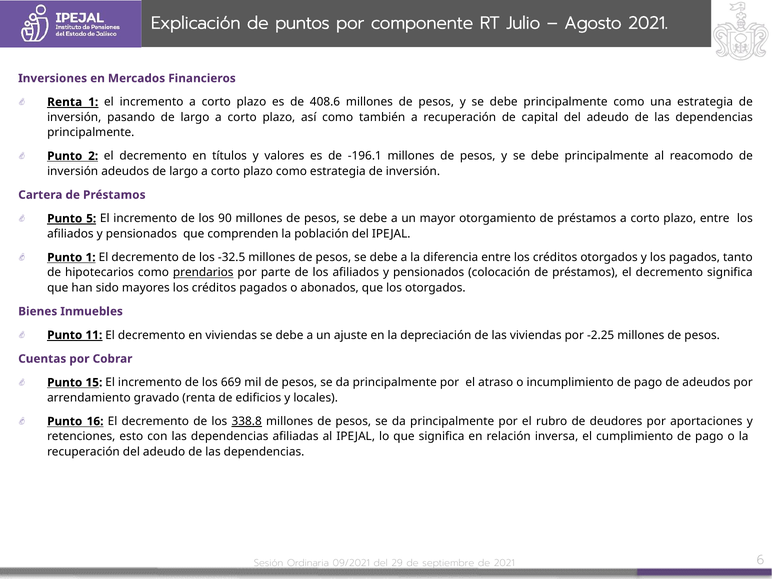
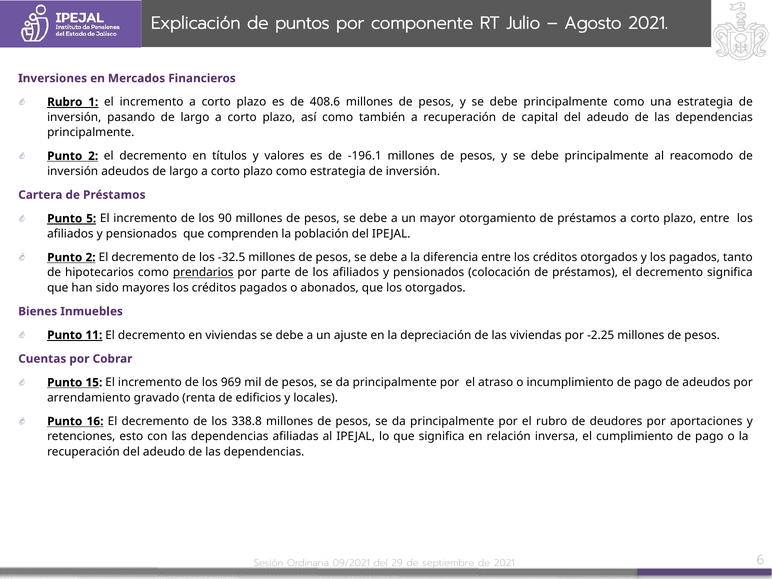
Renta at (65, 102): Renta -> Rubro
1 at (91, 257): 1 -> 2
669: 669 -> 969
338.8 underline: present -> none
